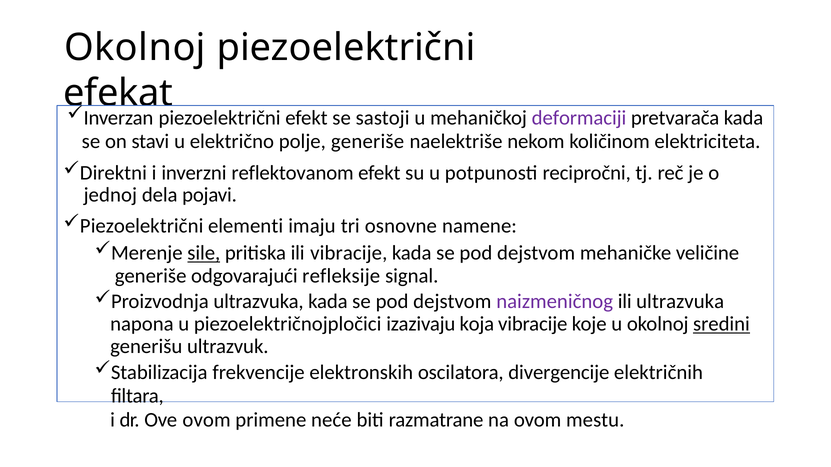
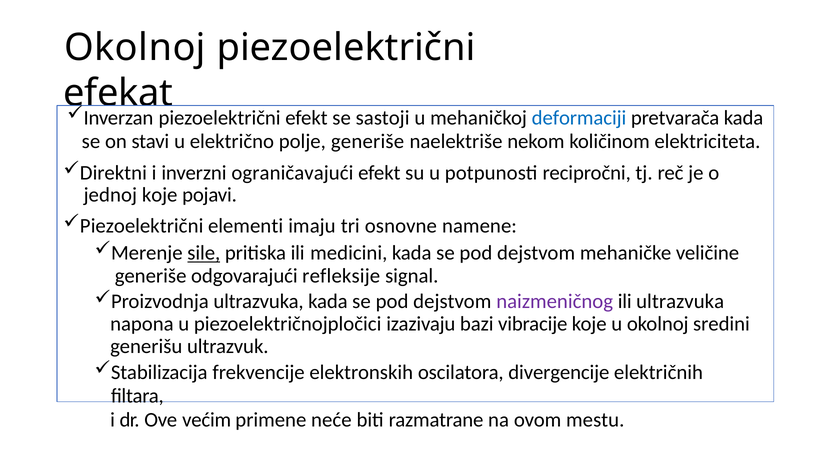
deformaciji colour: purple -> blue
reflektovanom: reflektovanom -> ograničavajući
jednoj dela: dela -> koje
ili vibracije: vibracije -> medicini
koja: koja -> bazi
sredini underline: present -> none
Ove ovom: ovom -> većim
